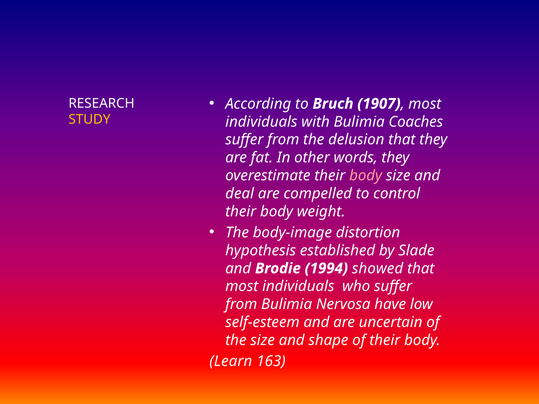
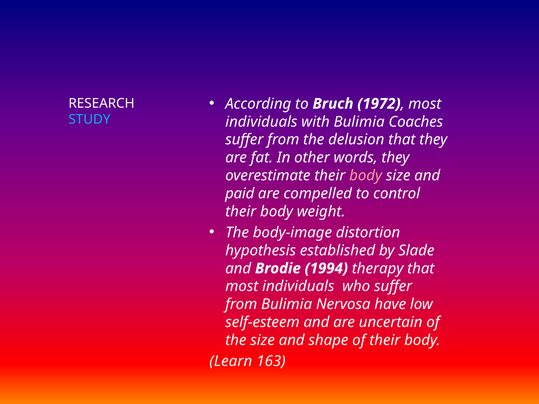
1907: 1907 -> 1972
STUDY colour: yellow -> light blue
deal: deal -> paid
showed: showed -> therapy
